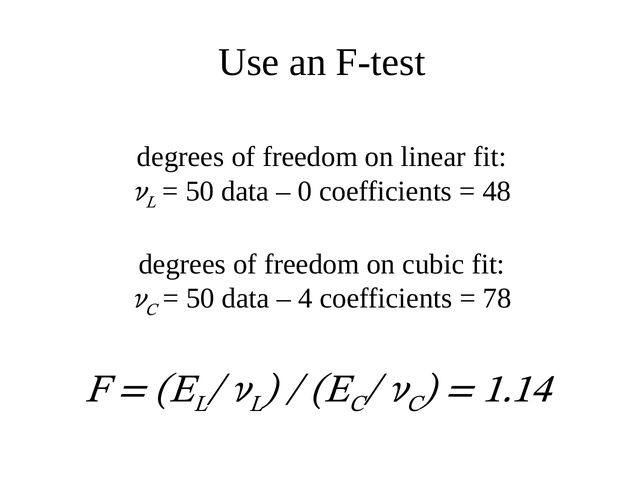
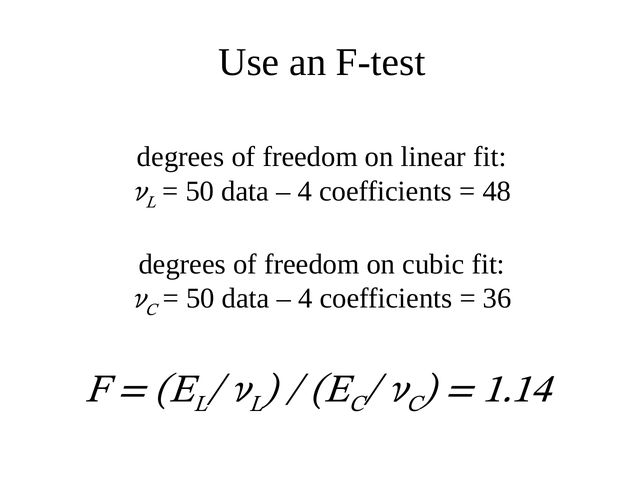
0 at (305, 191): 0 -> 4
78: 78 -> 36
